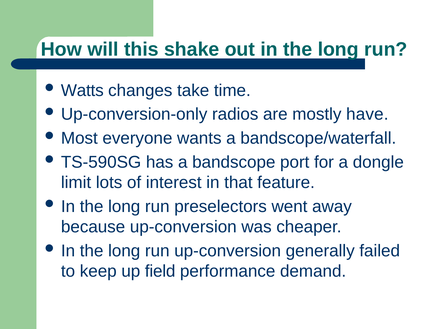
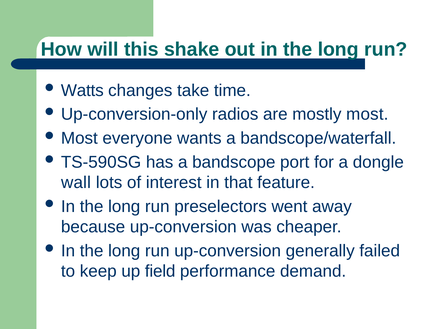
mostly have: have -> most
limit: limit -> wall
